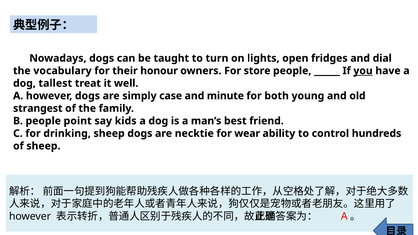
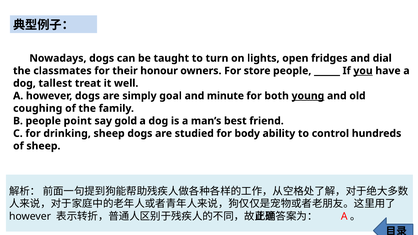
vocabulary: vocabulary -> classmates
case: case -> goal
young underline: none -> present
strangest: strangest -> coughing
kids: kids -> gold
necktie: necktie -> studied
wear: wear -> body
